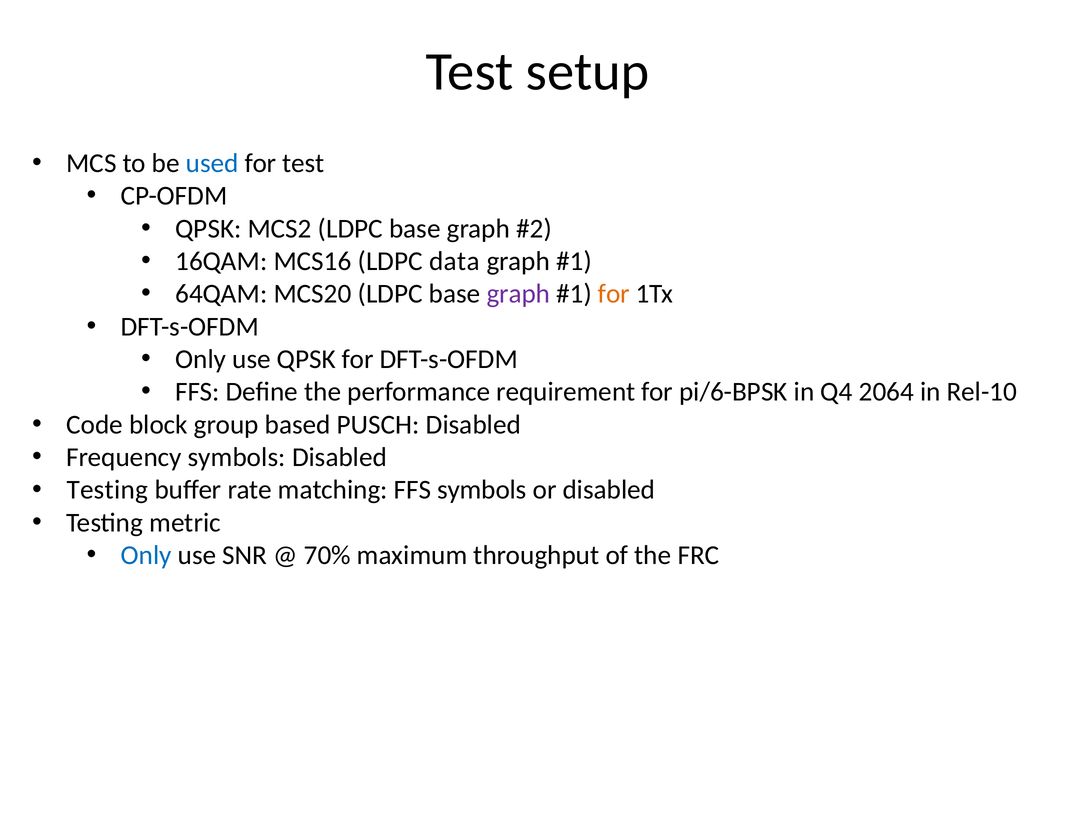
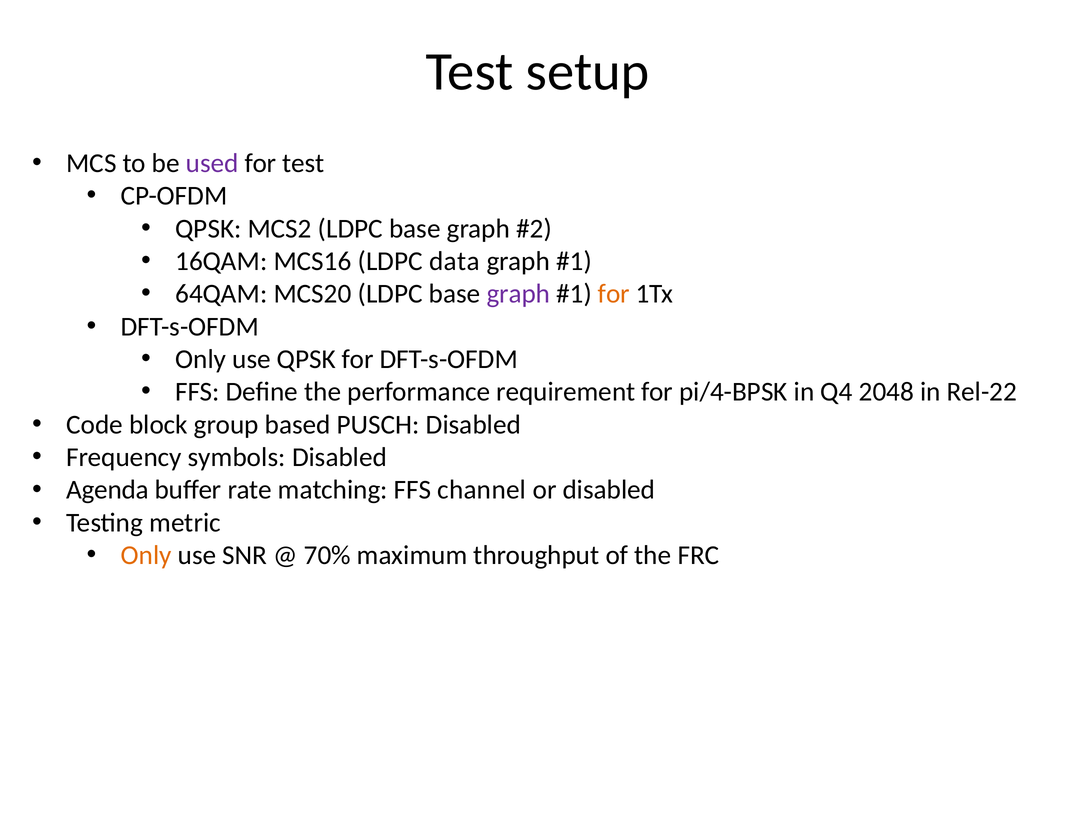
used colour: blue -> purple
pi/6-BPSK: pi/6-BPSK -> pi/4-BPSK
2064: 2064 -> 2048
Rel-10: Rel-10 -> Rel-22
Testing at (107, 490): Testing -> Agenda
FFS symbols: symbols -> channel
Only at (146, 556) colour: blue -> orange
